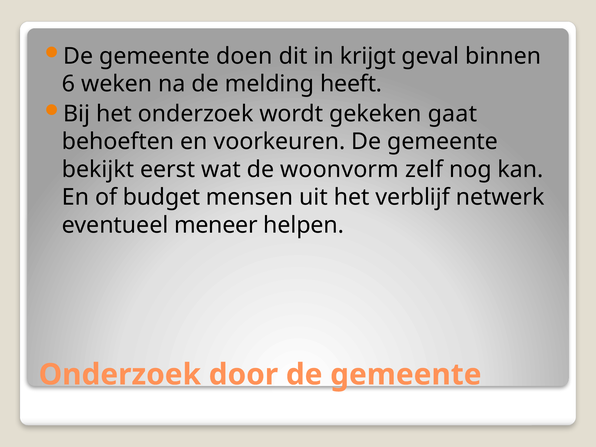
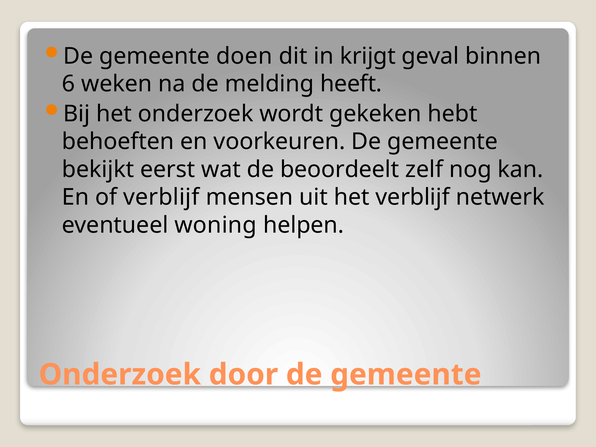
gaat: gaat -> hebt
woonvorm: woonvorm -> beoordeelt
of budget: budget -> verblijf
meneer: meneer -> woning
